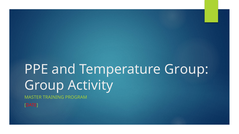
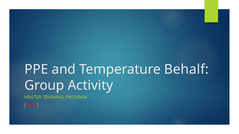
Temperature Group: Group -> Behalf
